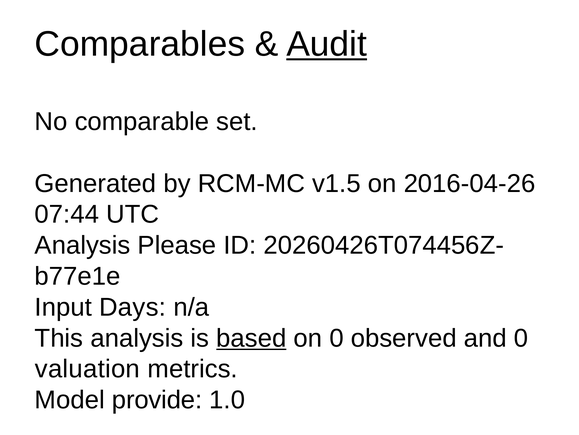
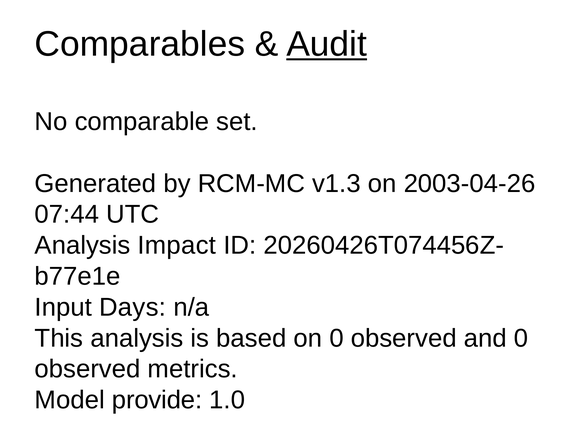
v1.5: v1.5 -> v1.3
2016-04-26: 2016-04-26 -> 2003-04-26
Please: Please -> Impact
based underline: present -> none
valuation at (87, 369): valuation -> observed
